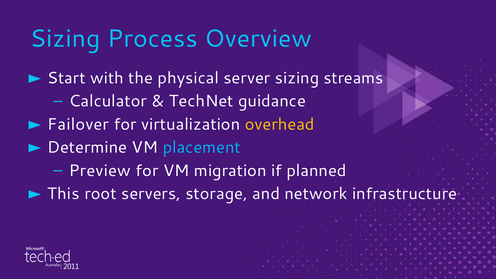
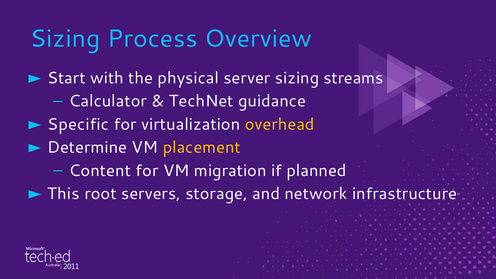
Failover: Failover -> Specific
placement colour: light blue -> yellow
Preview: Preview -> Content
